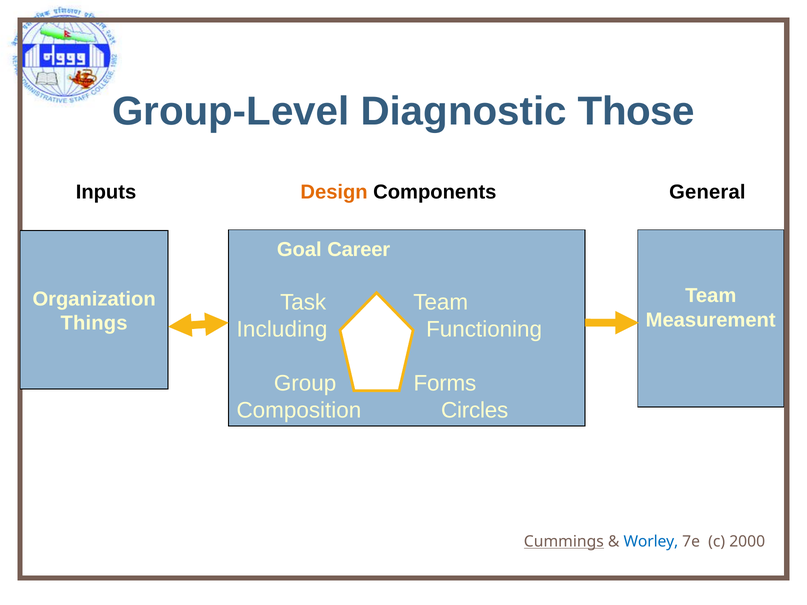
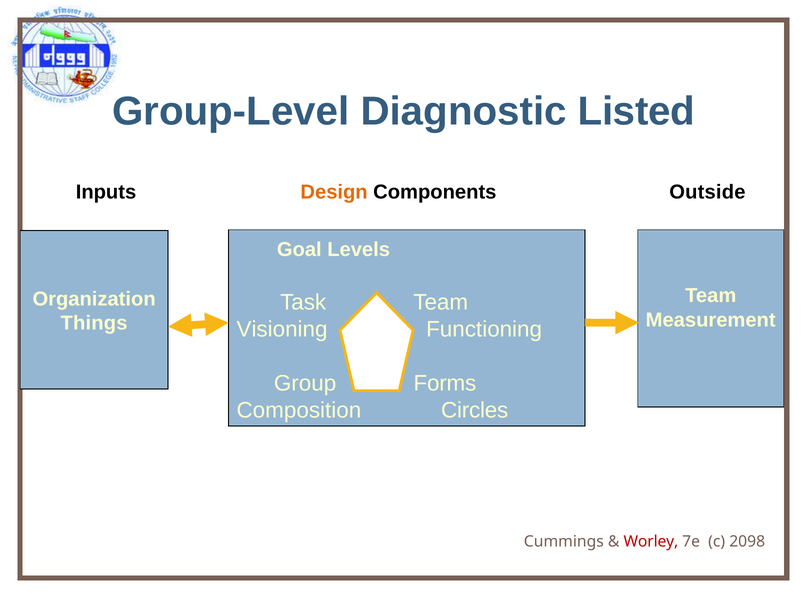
Those: Those -> Listed
General: General -> Outside
Career: Career -> Levels
Including: Including -> Visioning
Cummings underline: present -> none
Worley colour: blue -> red
2000: 2000 -> 2098
